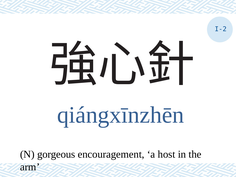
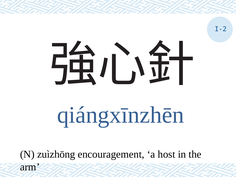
gorgeous: gorgeous -> zuìzhōng
